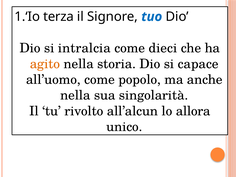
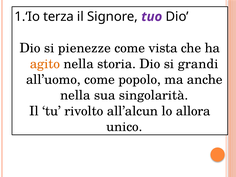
tuo colour: blue -> purple
intralcia: intralcia -> pienezze
dieci: dieci -> vista
capace: capace -> grandi
